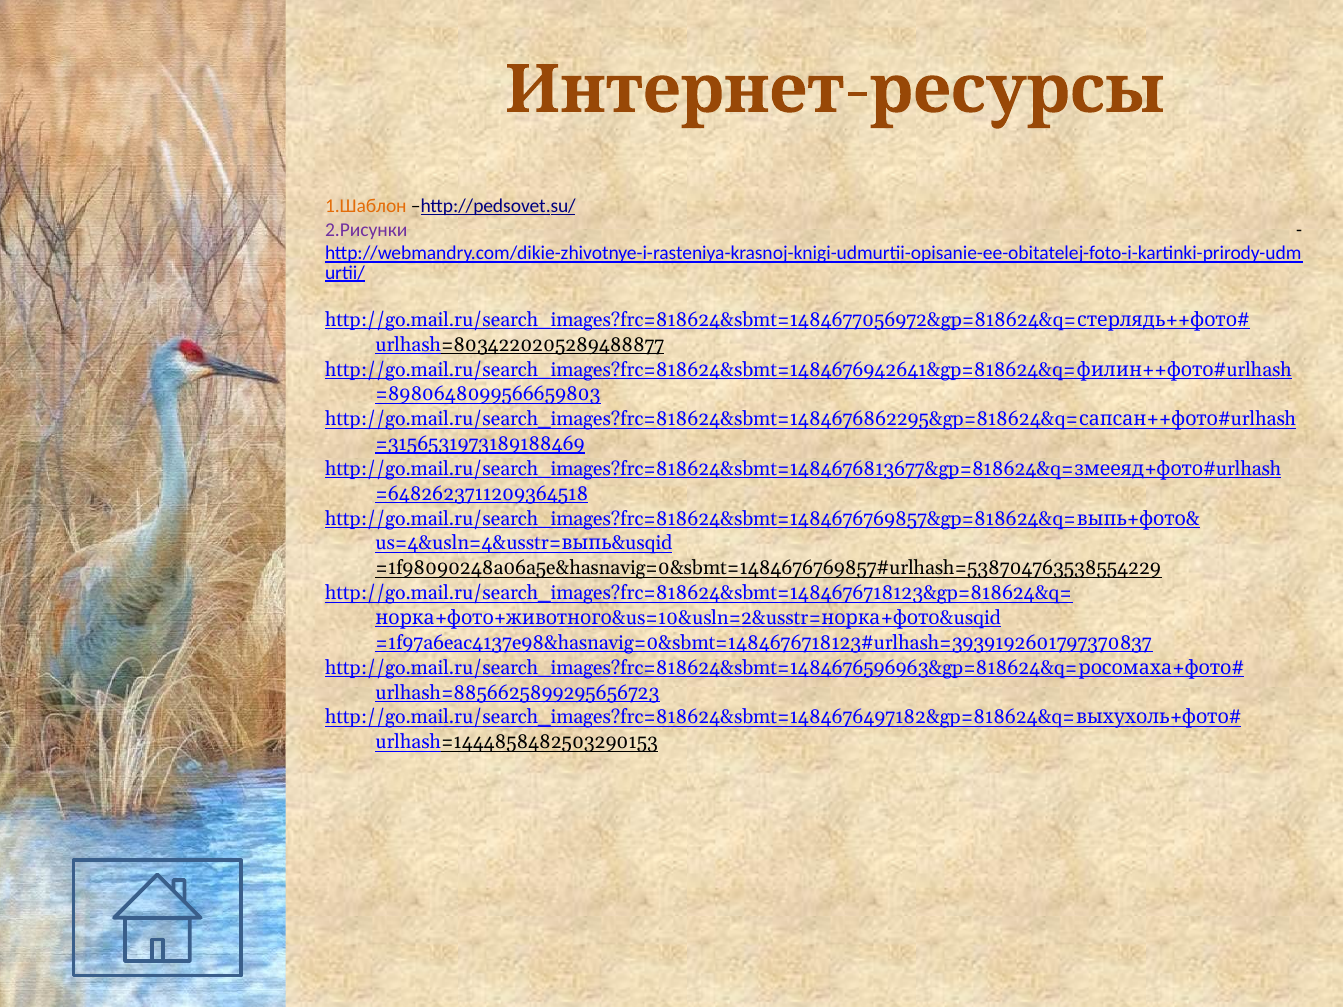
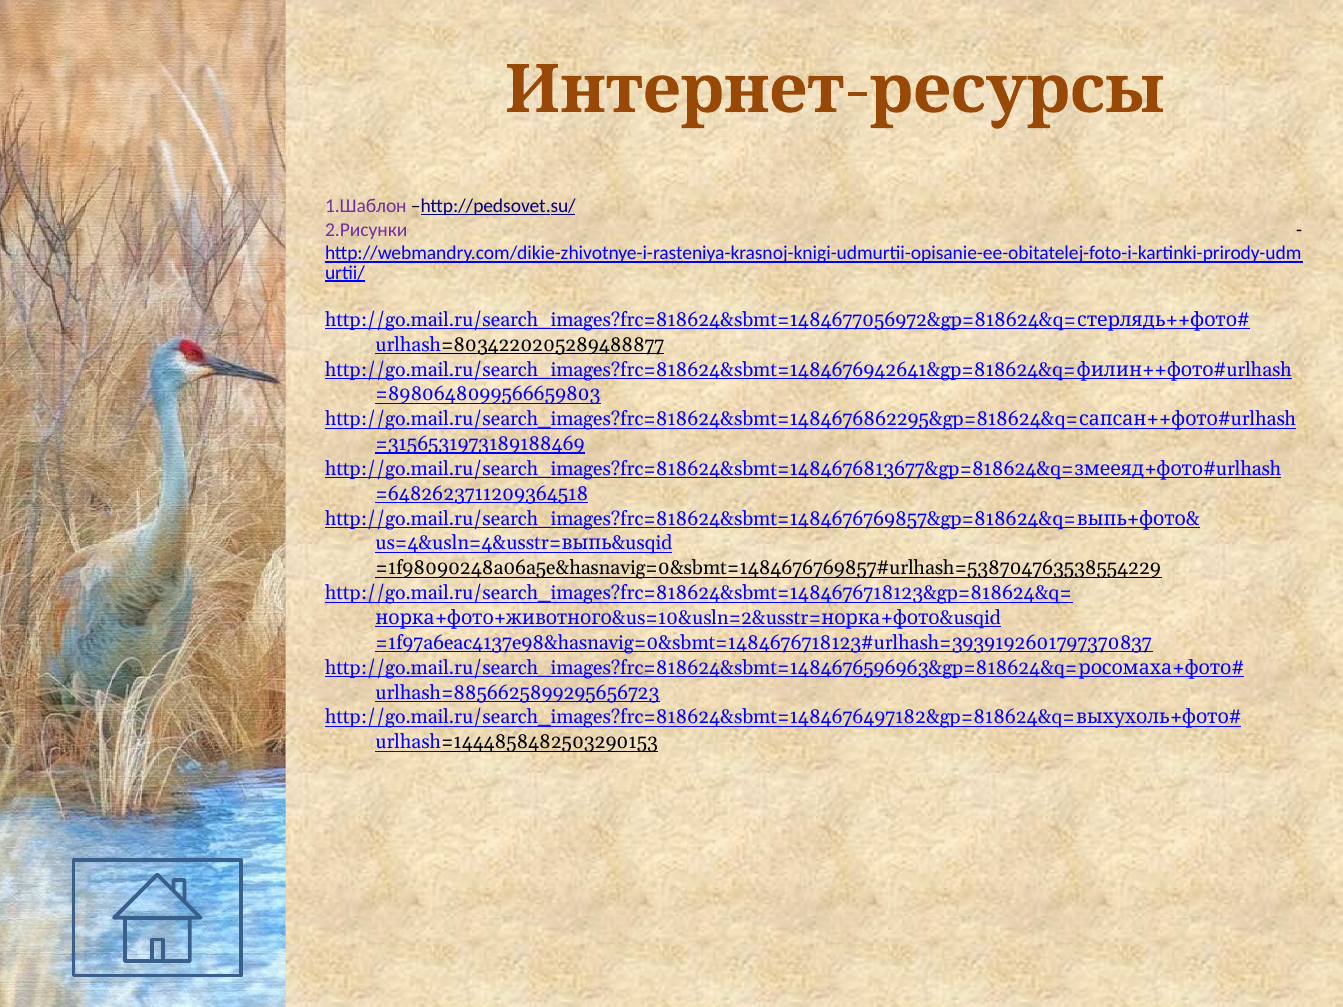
1.Шаблон colour: orange -> purple
